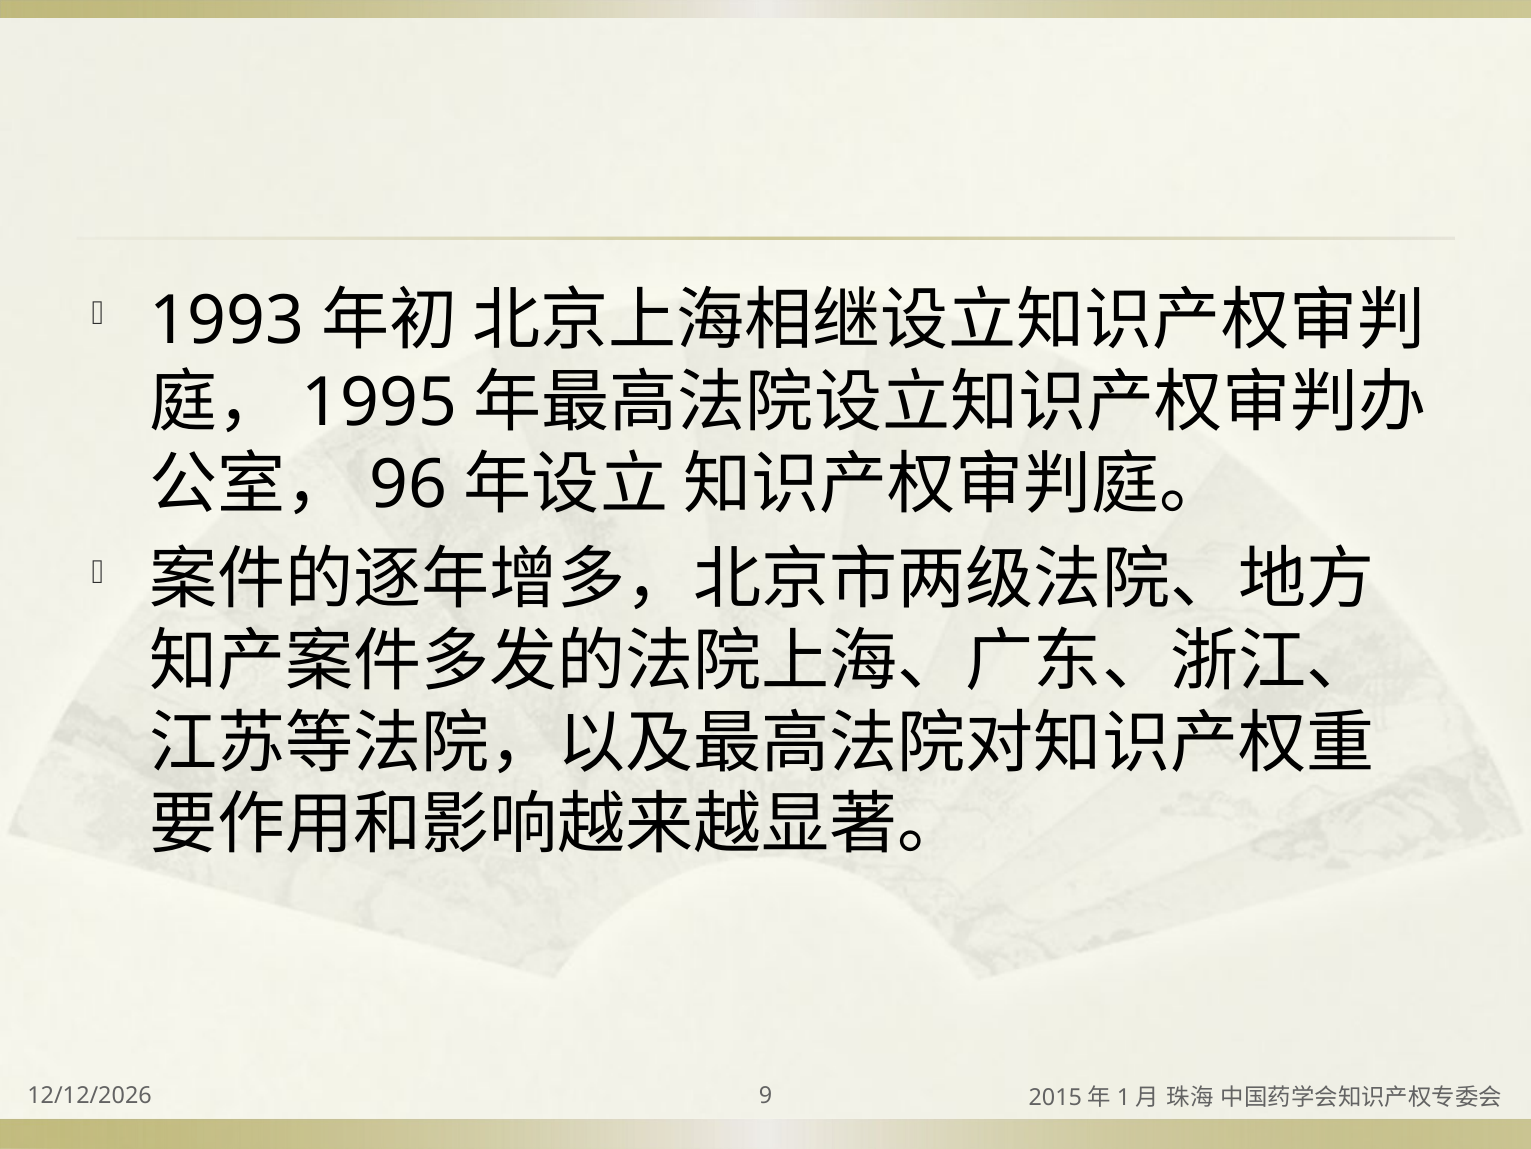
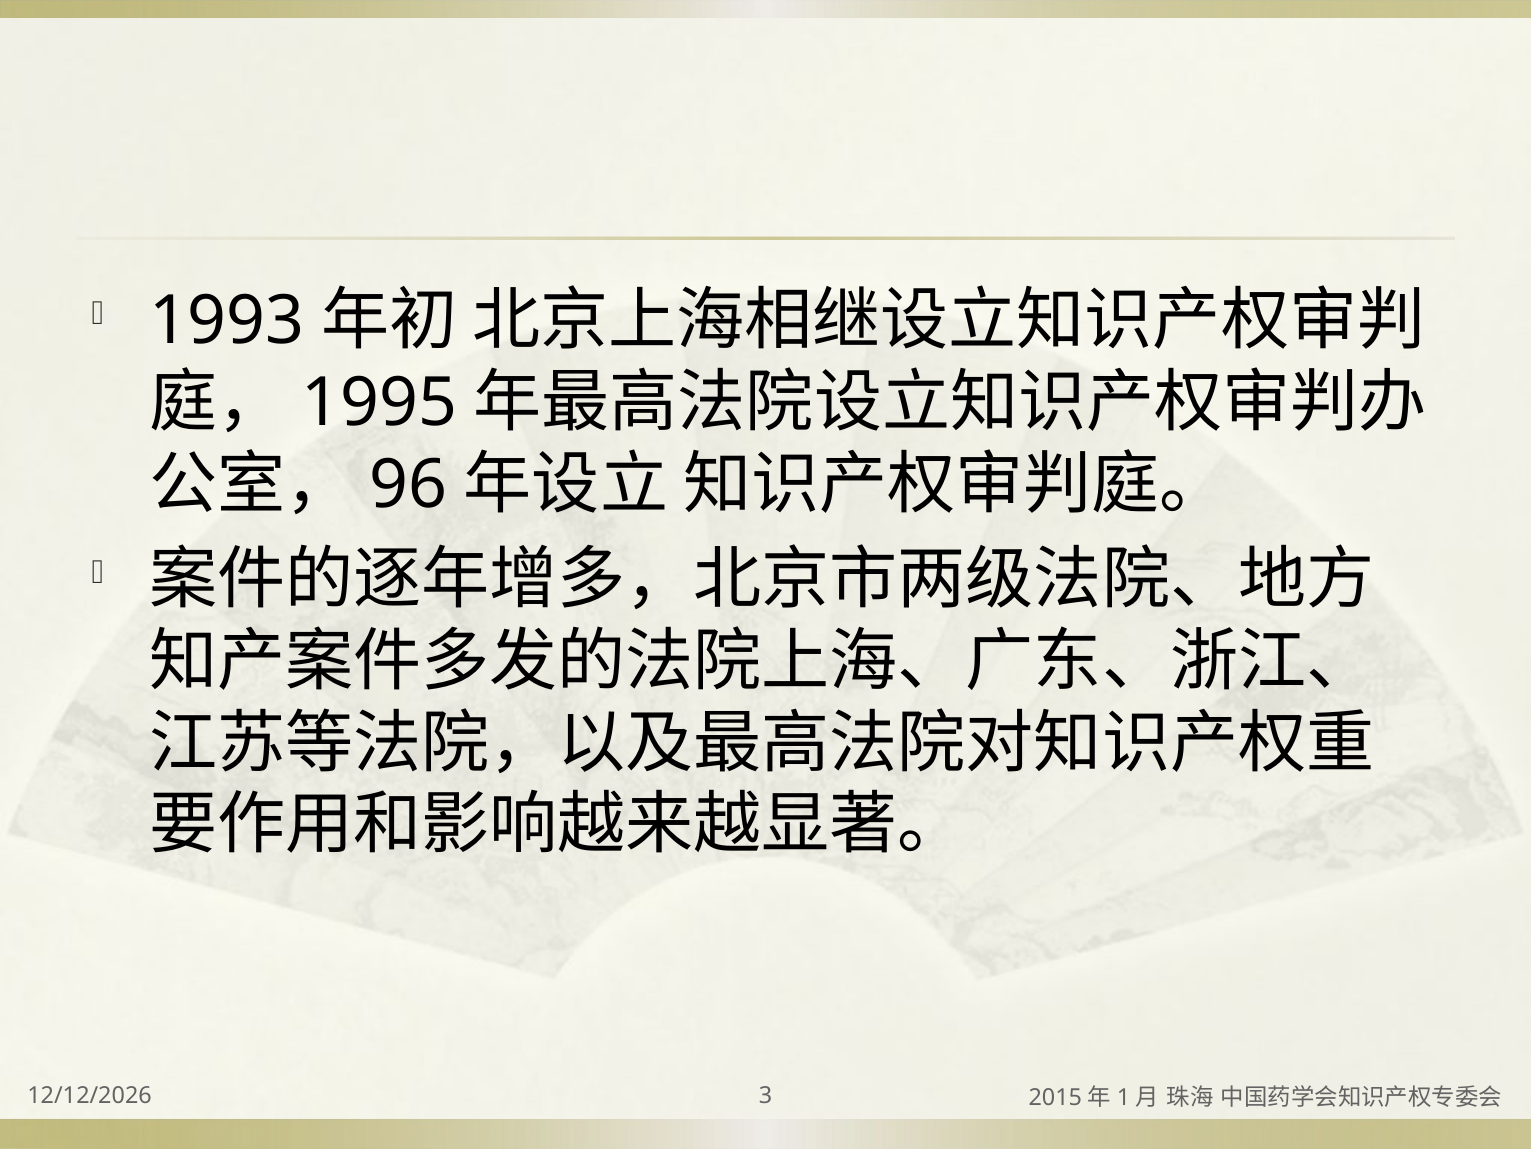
9: 9 -> 3
